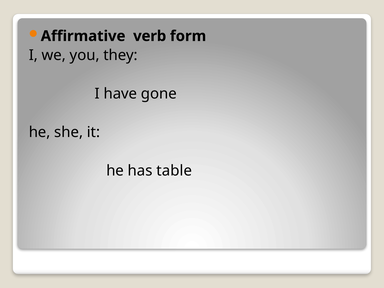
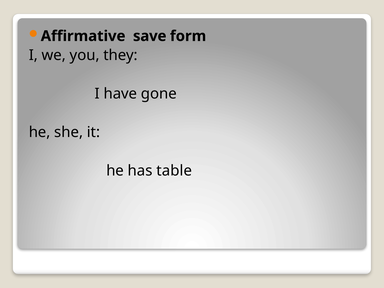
verb: verb -> save
